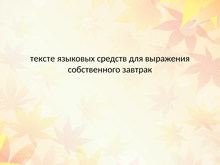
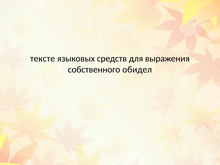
завтрак: завтрак -> обидел
